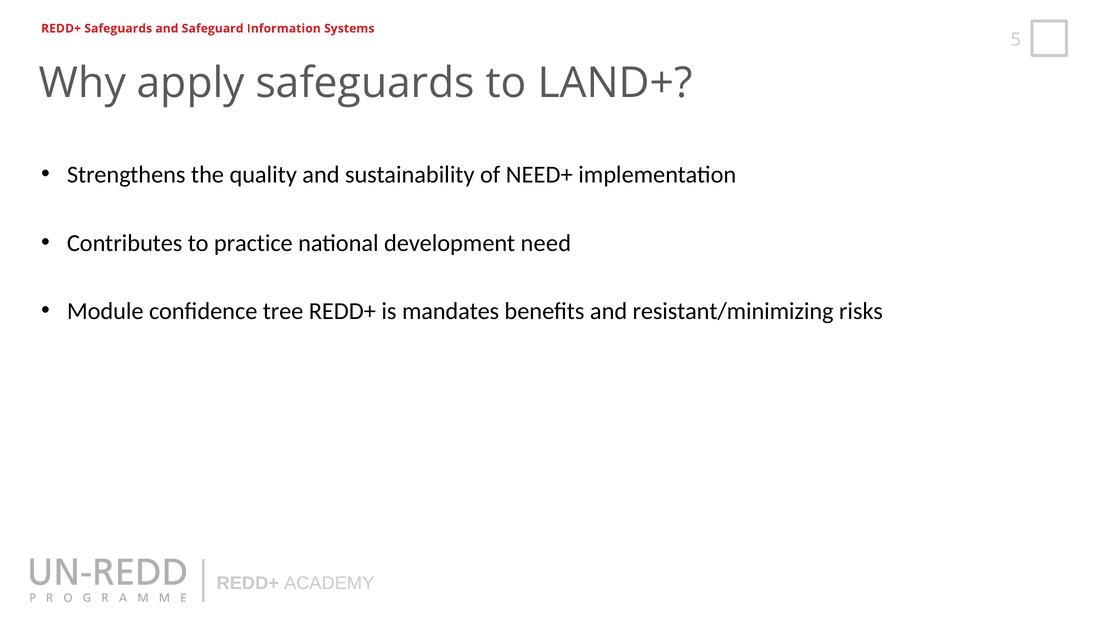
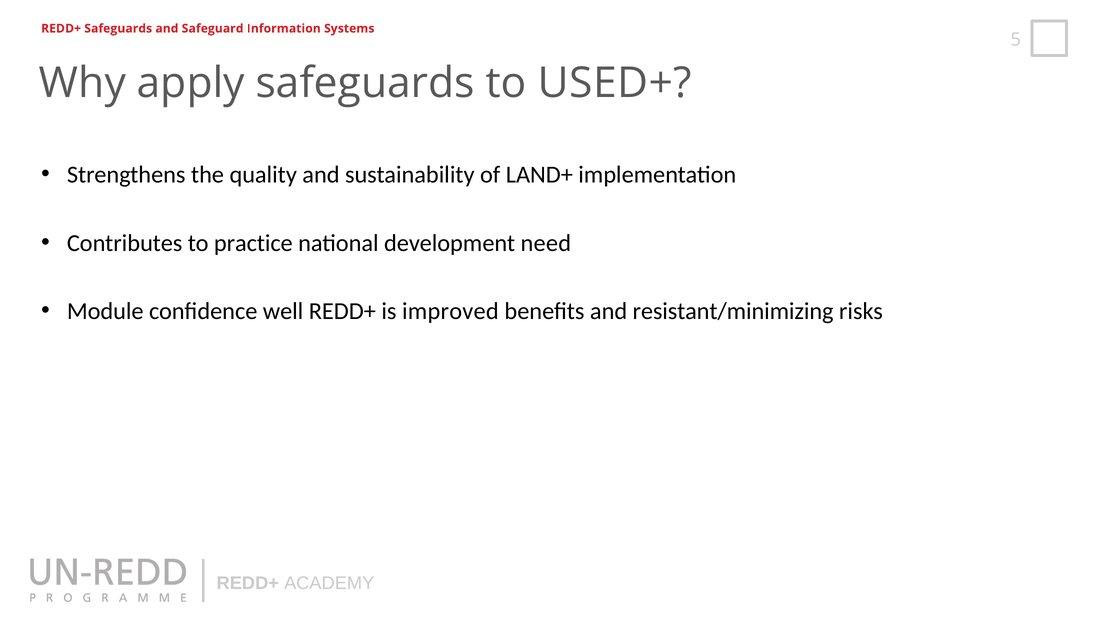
LAND+: LAND+ -> USED+
NEED+: NEED+ -> LAND+
tree: tree -> well
mandates: mandates -> improved
